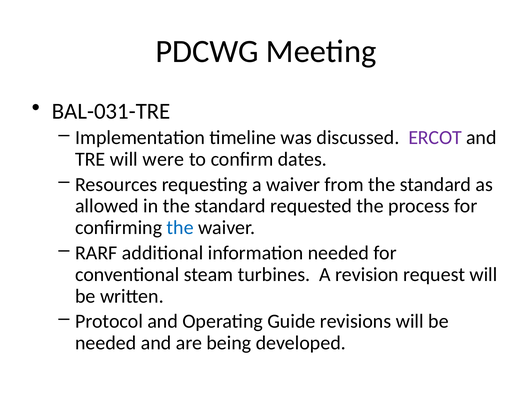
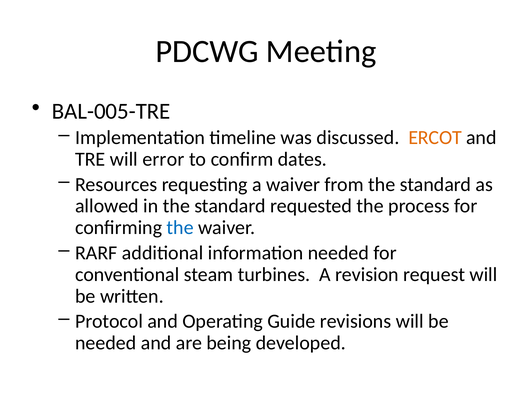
BAL-031-TRE: BAL-031-TRE -> BAL-005-TRE
ERCOT colour: purple -> orange
were: were -> error
